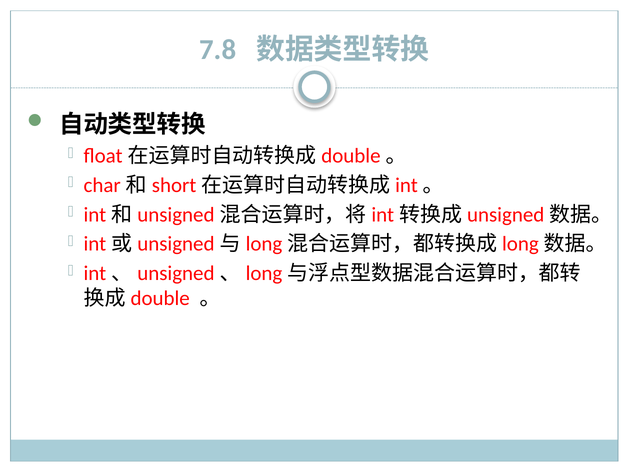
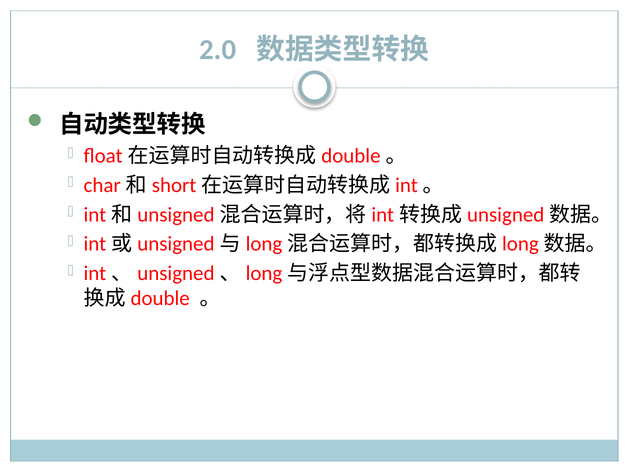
7.8: 7.8 -> 2.0
